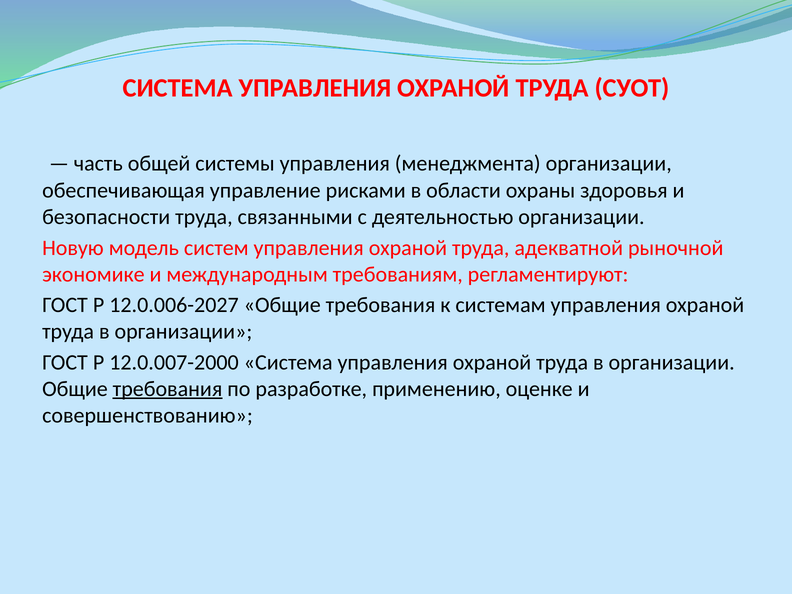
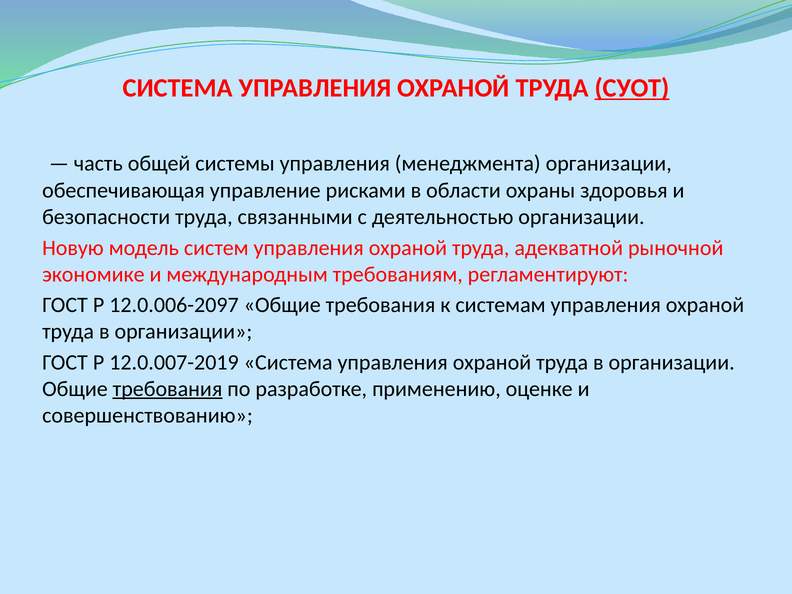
СУОТ underline: none -> present
12.0.006-2027: 12.0.006-2027 -> 12.0.006-2097
12.0.007-2000: 12.0.007-2000 -> 12.0.007-2019
